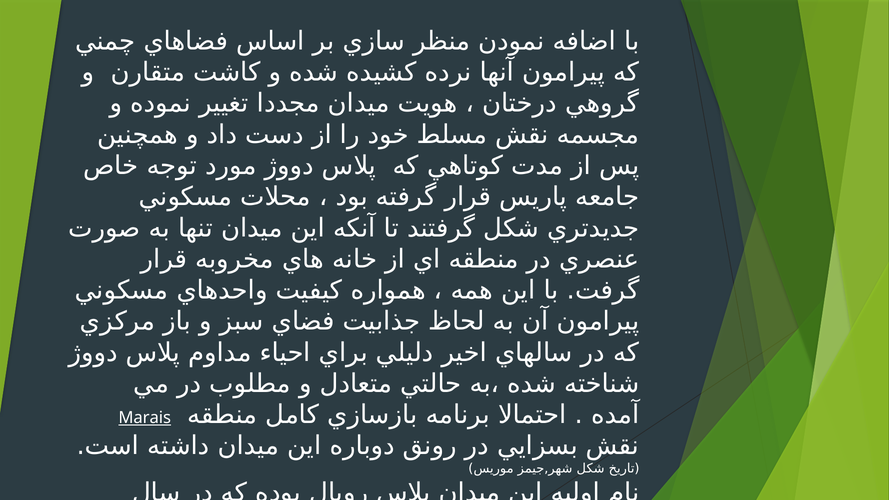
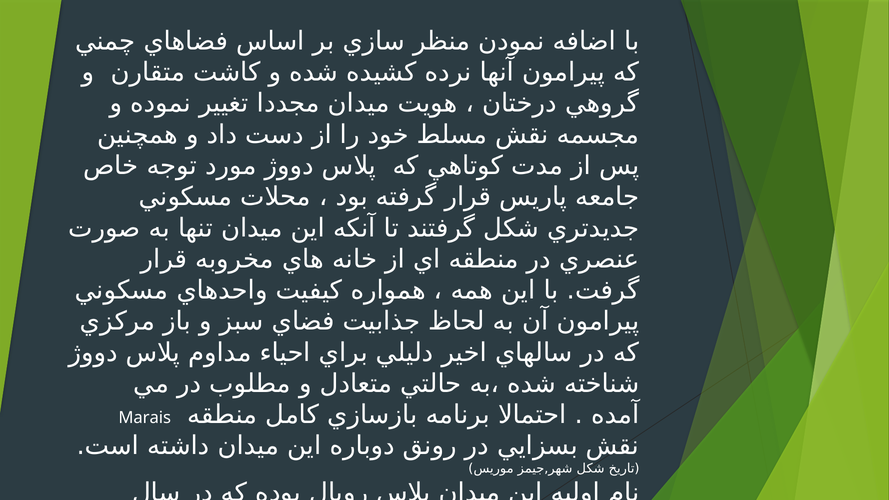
Marais underline: present -> none
